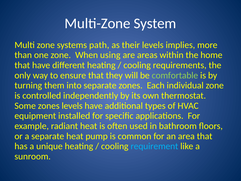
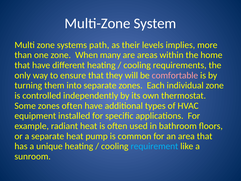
using: using -> many
comfortable colour: light green -> pink
zones levels: levels -> often
